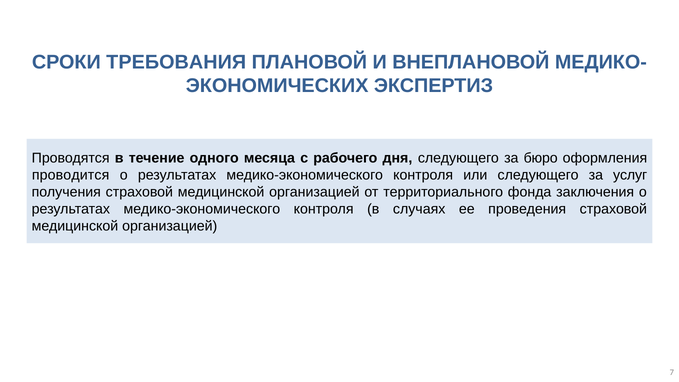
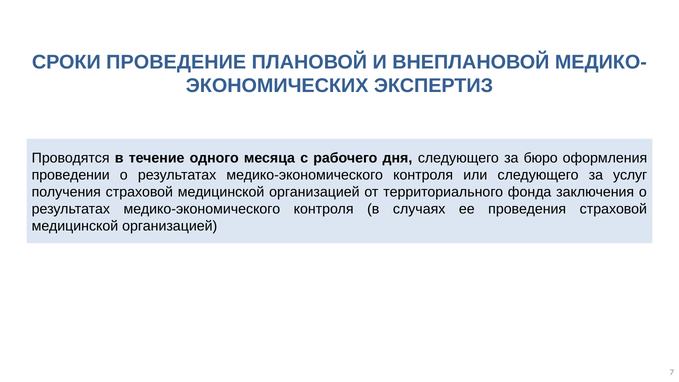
ТРЕБОВАНИЯ: ТРЕБОВАНИЯ -> ПРОВЕДЕНИЕ
проводится: проводится -> проведении
